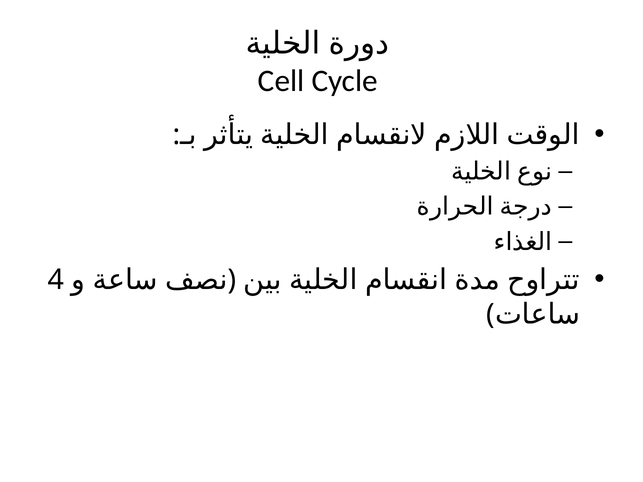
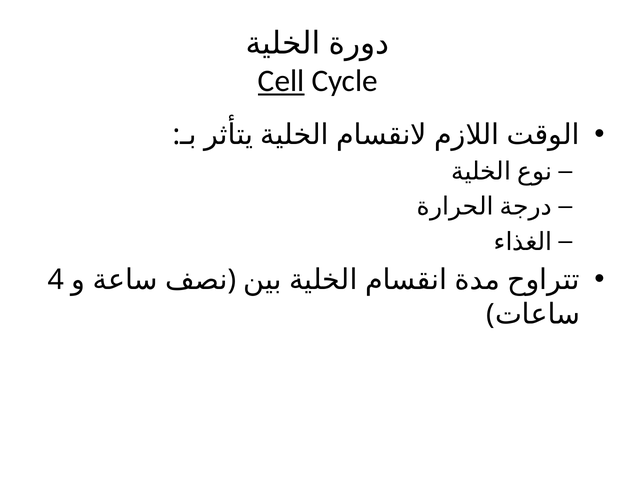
Cell underline: none -> present
